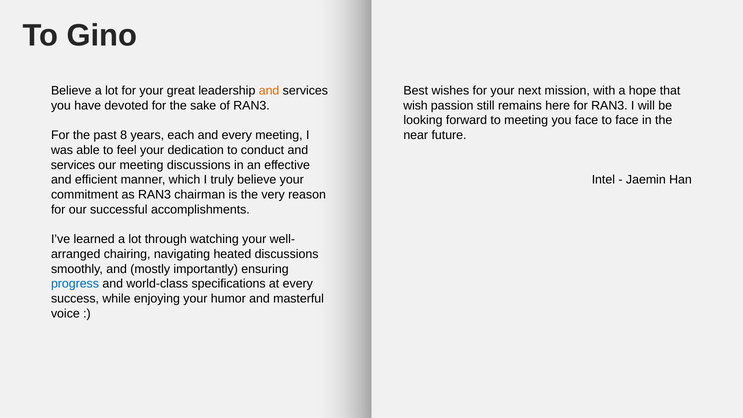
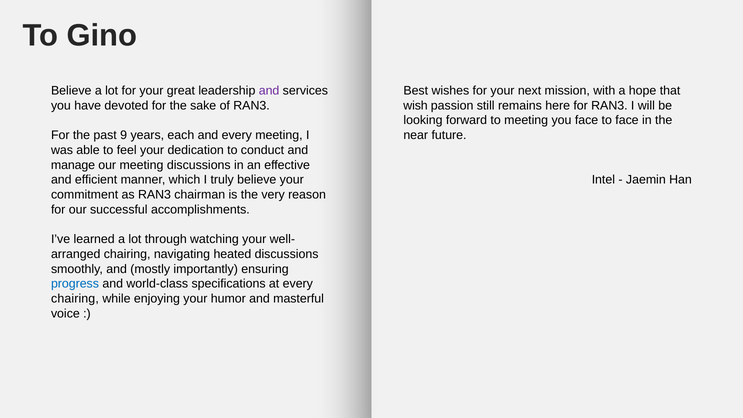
and at (269, 91) colour: orange -> purple
8: 8 -> 9
services at (73, 165): services -> manage
success at (75, 299): success -> chairing
